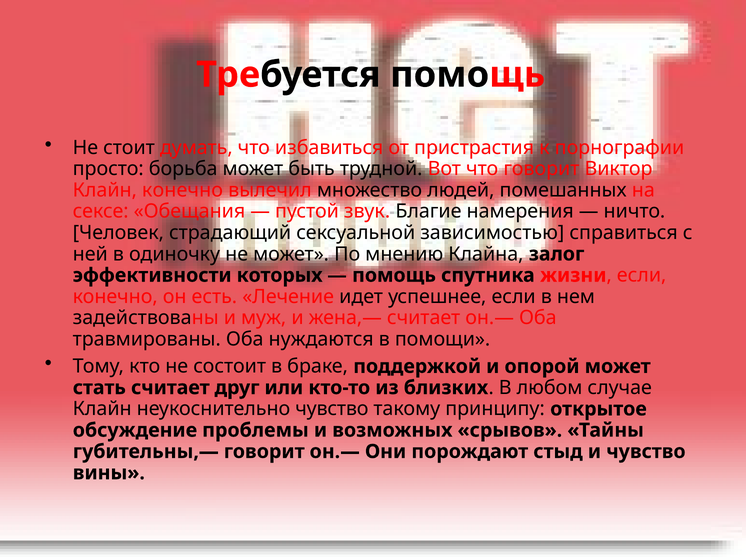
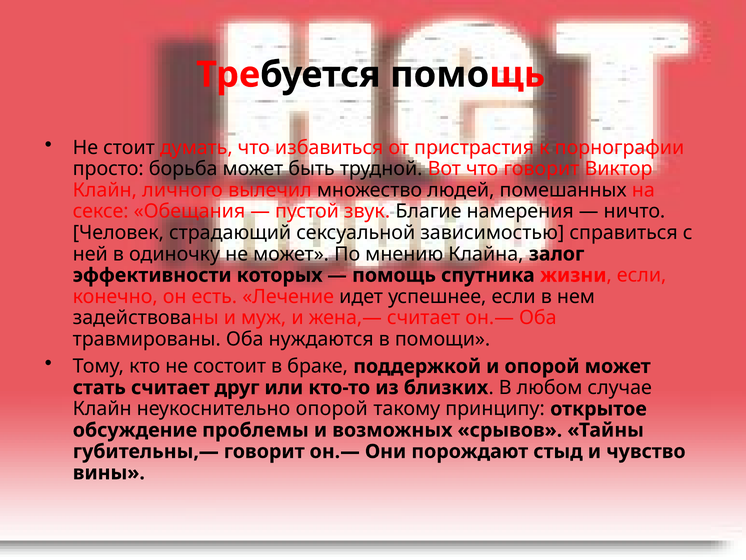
Клайн конечно: конечно -> личного
неукоснительно чувство: чувство -> опорой
